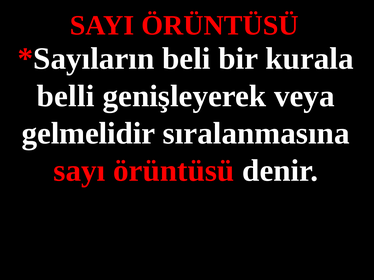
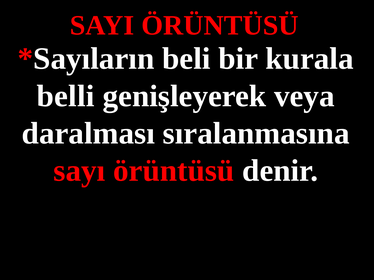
gelmelidir: gelmelidir -> daralması
